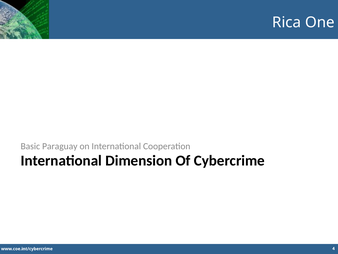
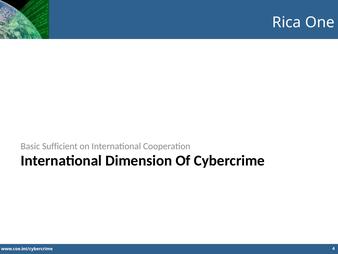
Paraguay: Paraguay -> Sufficient
